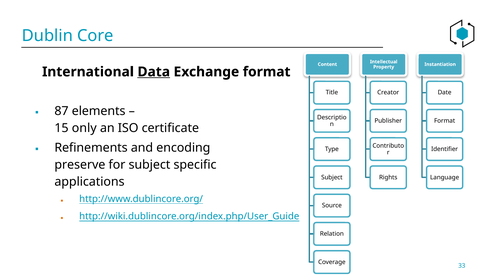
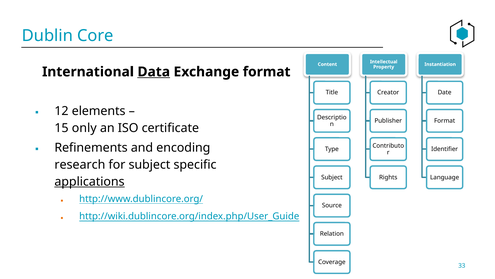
87: 87 -> 12
preserve: preserve -> research
applications underline: none -> present
